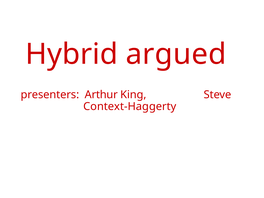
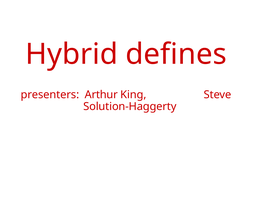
argued: argued -> defines
Context-Haggerty: Context-Haggerty -> Solution-Haggerty
